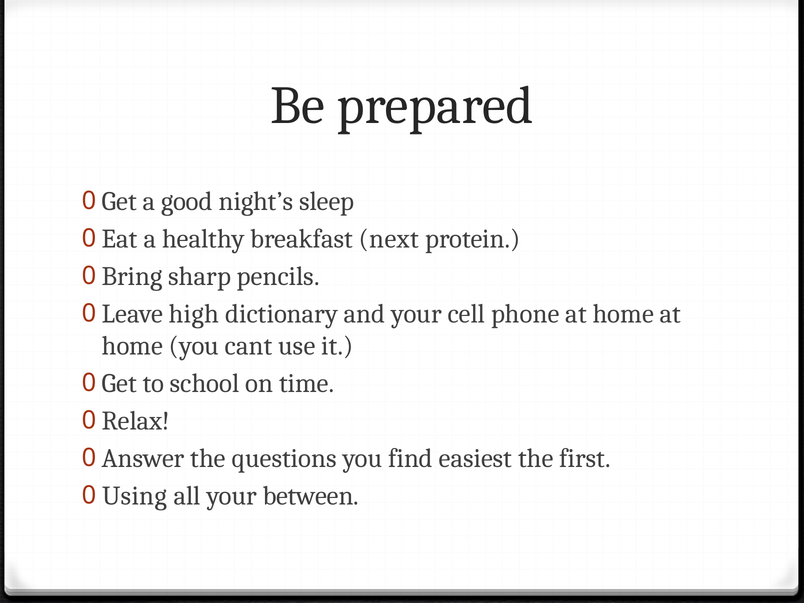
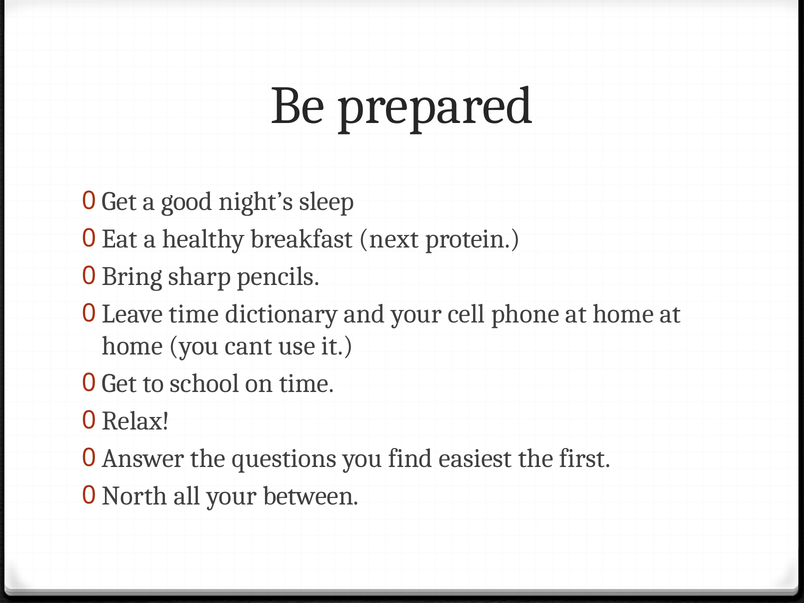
Leave high: high -> time
Using: Using -> North
